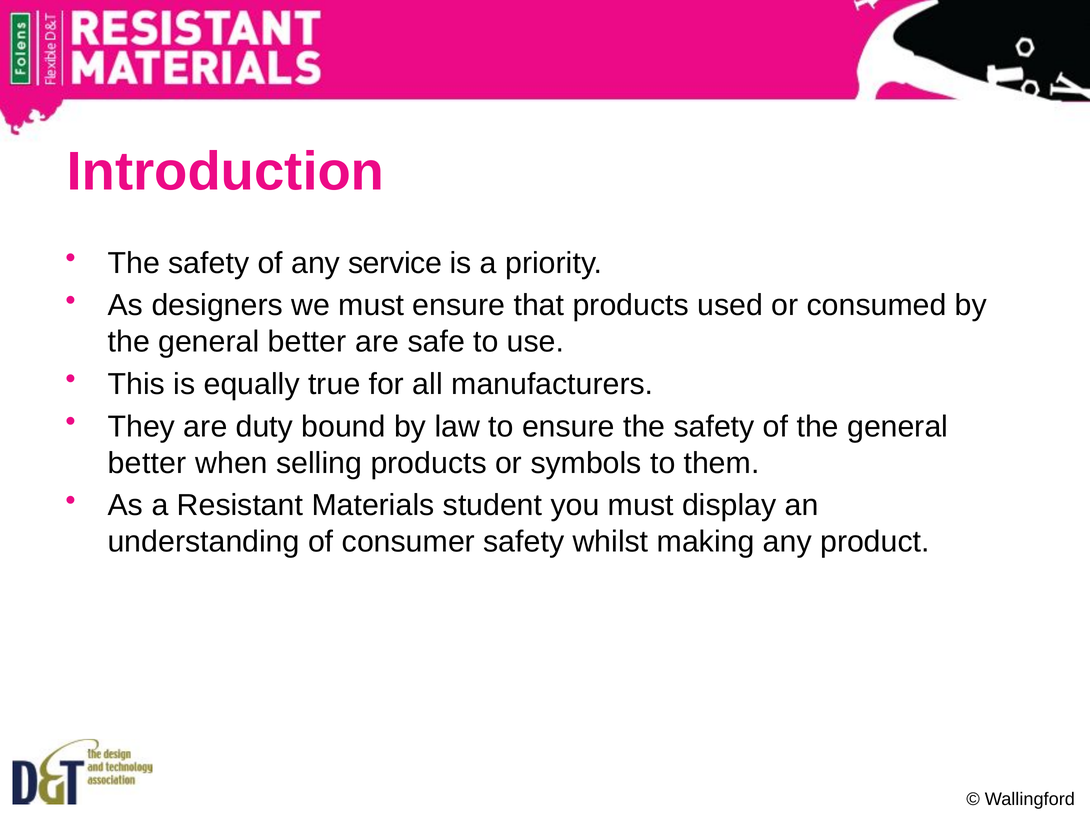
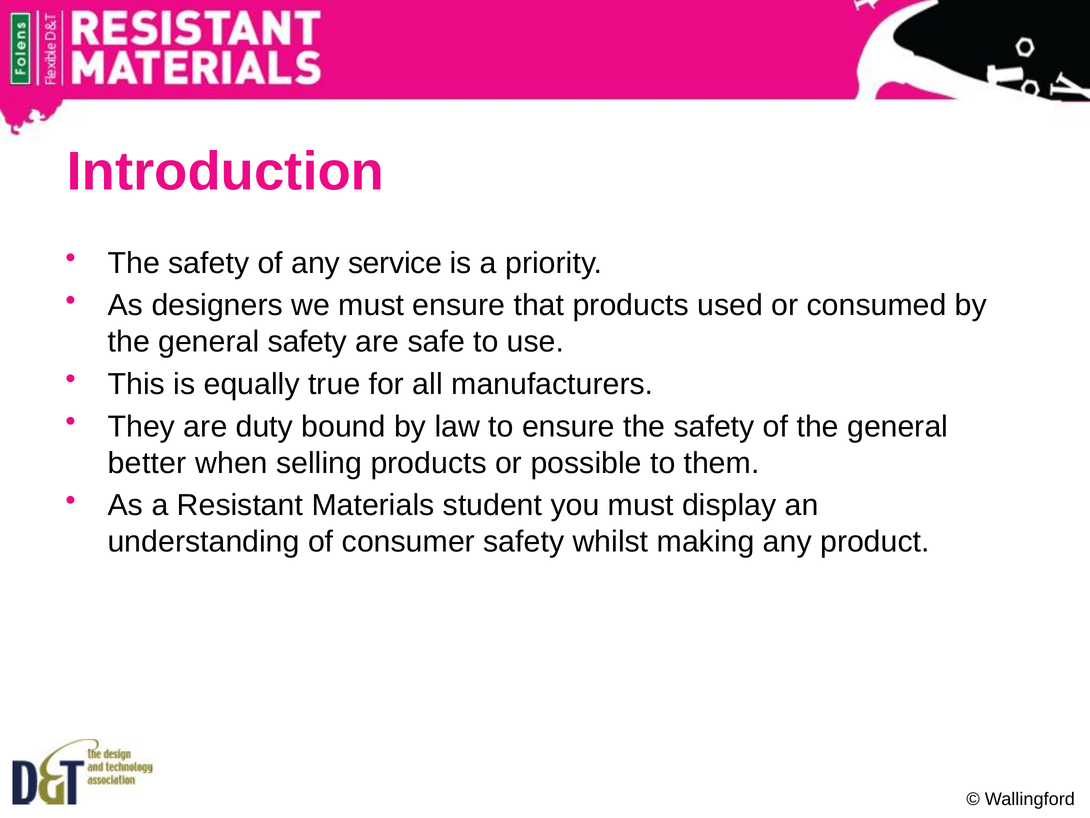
better at (307, 342): better -> safety
symbols: symbols -> possible
